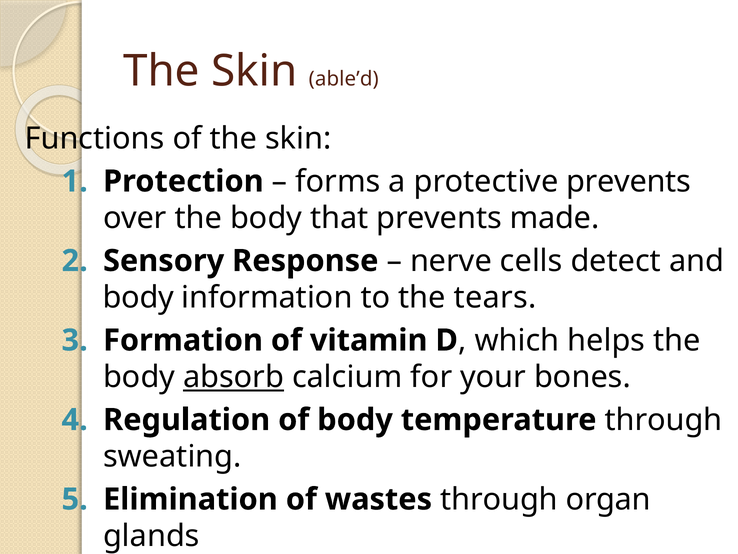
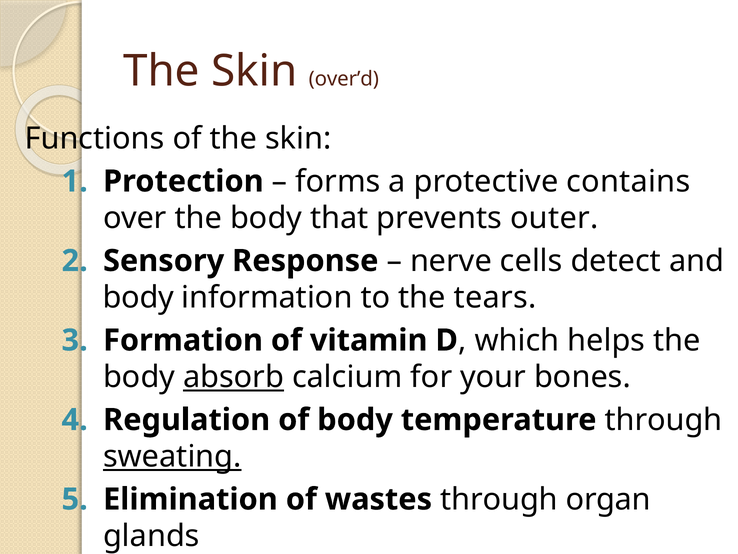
able’d: able’d -> over’d
protective prevents: prevents -> contains
made: made -> outer
sweating underline: none -> present
